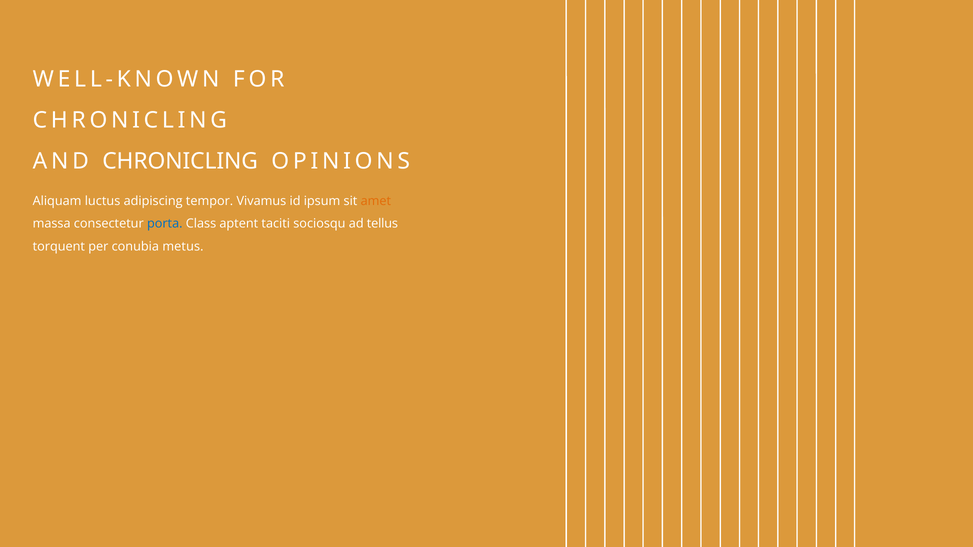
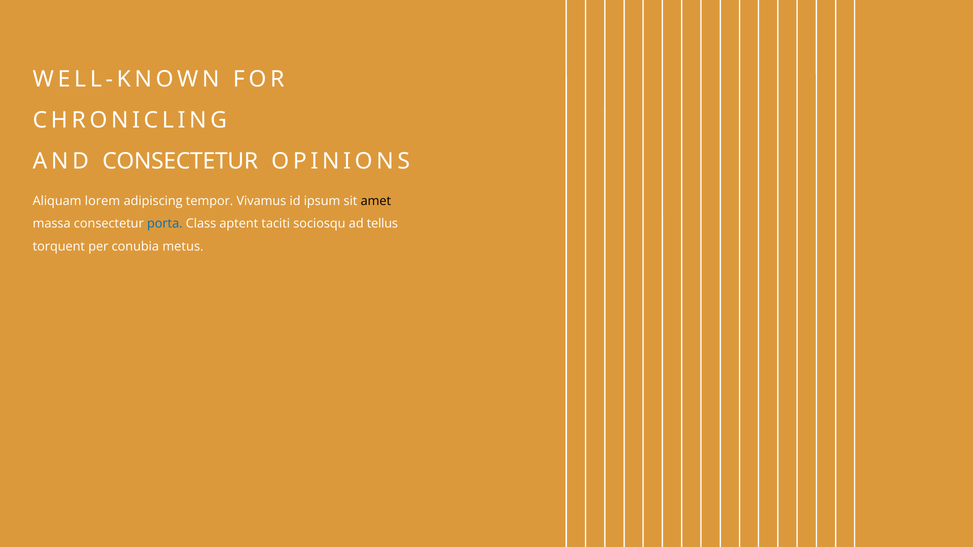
AND CHRONICLING: CHRONICLING -> CONSECTETUR
luctus: luctus -> lorem
amet colour: orange -> black
